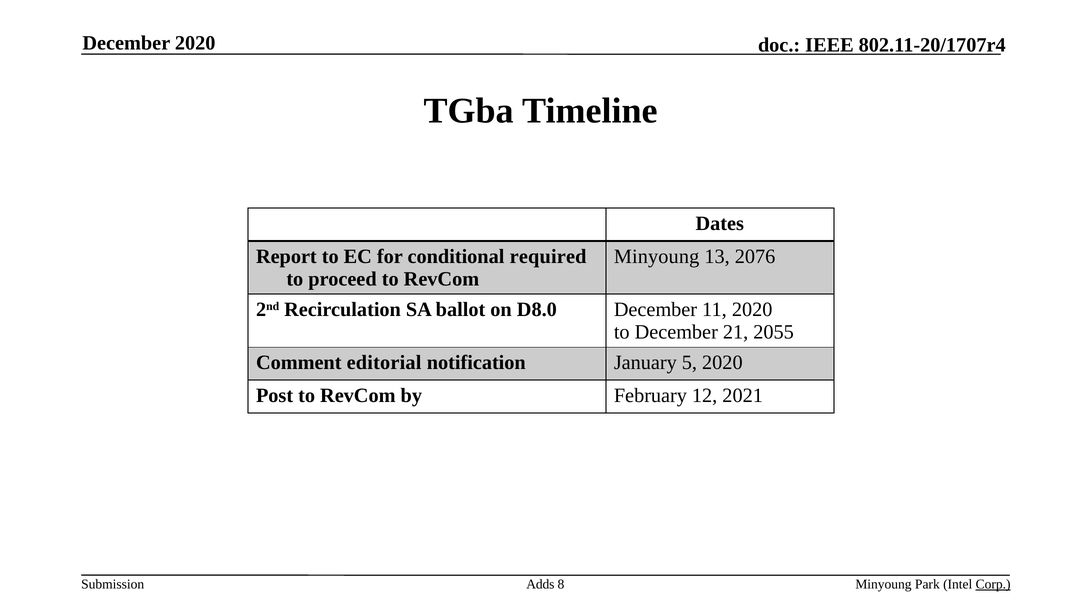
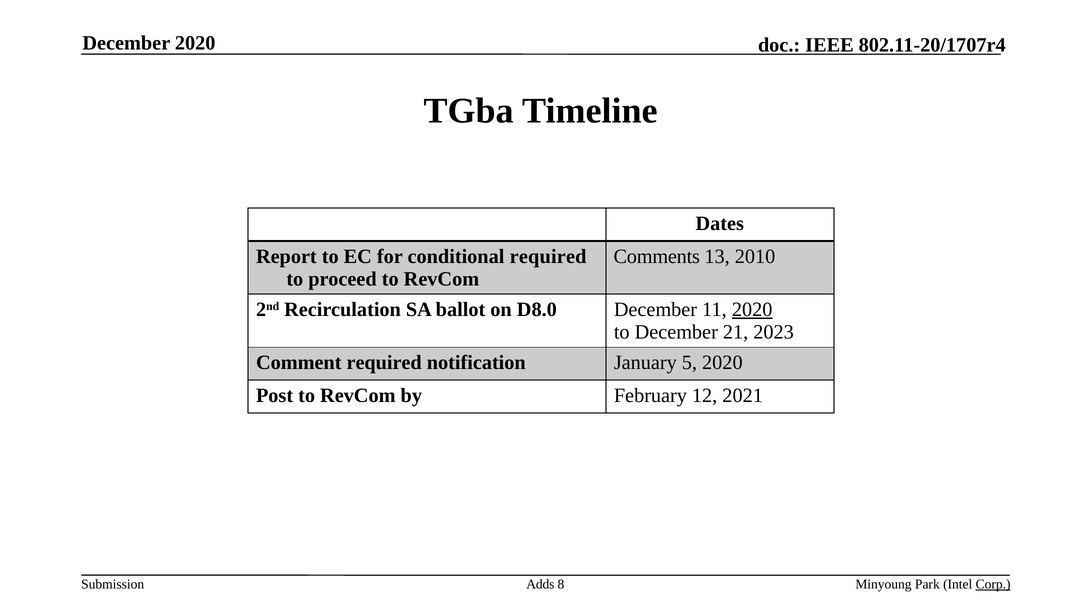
Minyoung at (657, 256): Minyoung -> Comments
2076: 2076 -> 2010
2020 at (752, 309) underline: none -> present
2055: 2055 -> 2023
Comment editorial: editorial -> required
